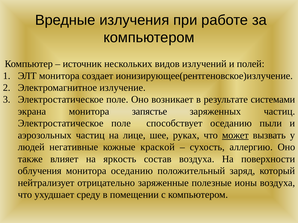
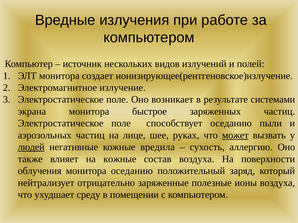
запястье: запястье -> быстрое
людей underline: none -> present
краской: краской -> вредила
на яркость: яркость -> кожные
